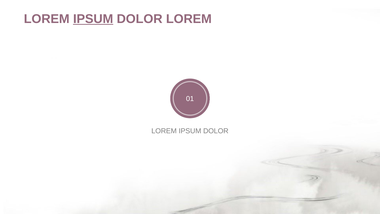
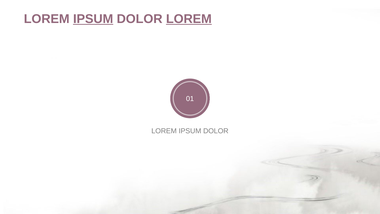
LOREM at (189, 19) underline: none -> present
